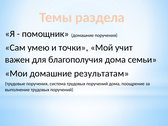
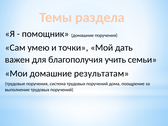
учит: учит -> дать
благополучия дома: дома -> учить
